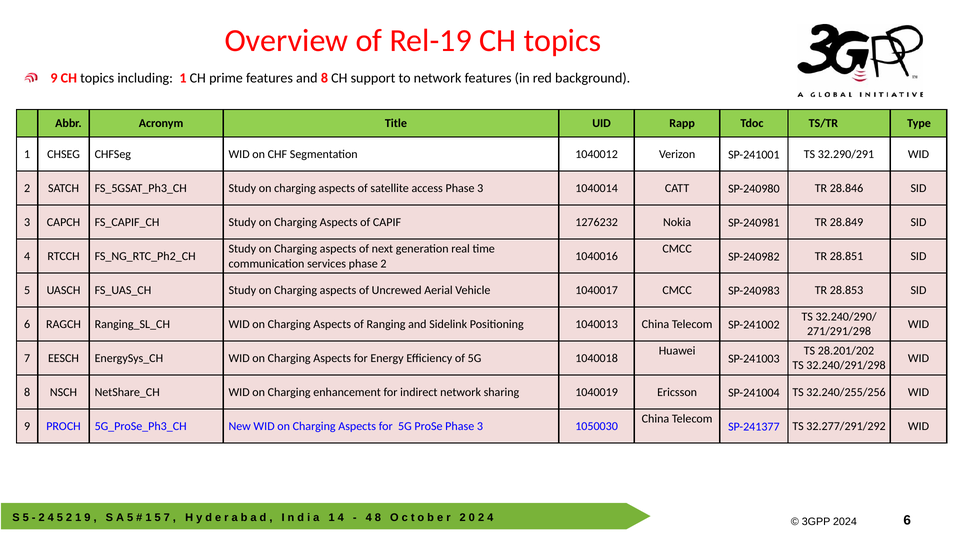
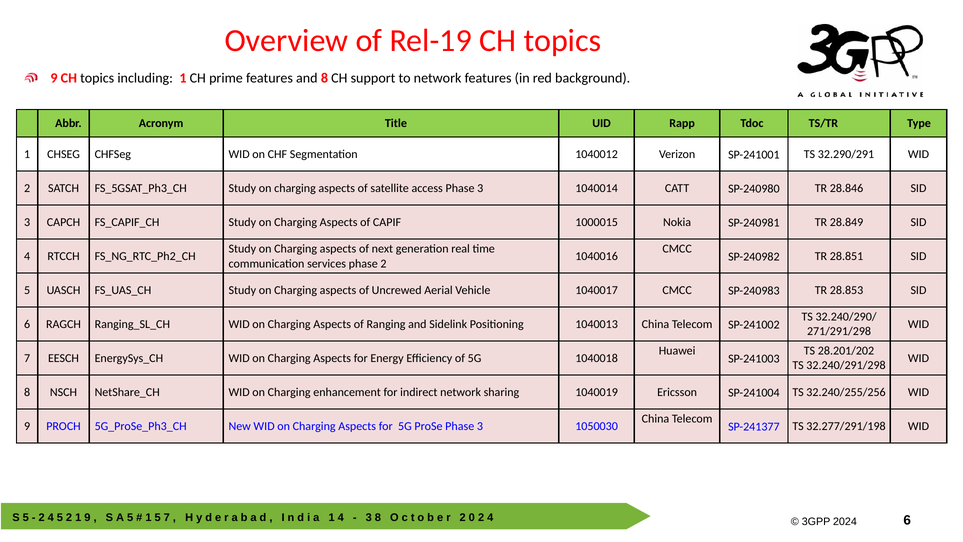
1276232: 1276232 -> 1000015
32.277/291/292: 32.277/291/292 -> 32.277/291/198
4 at (369, 517): 4 -> 3
